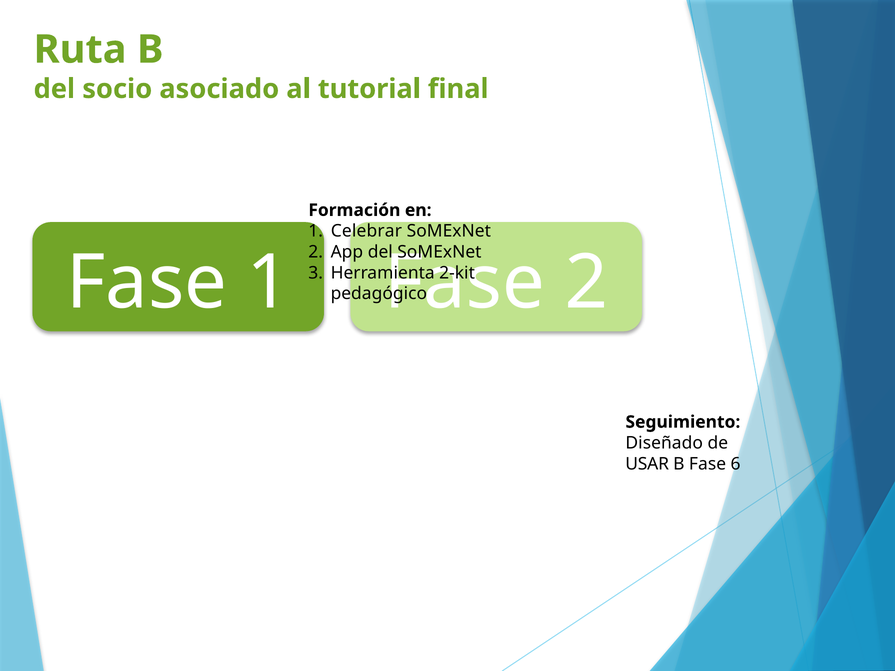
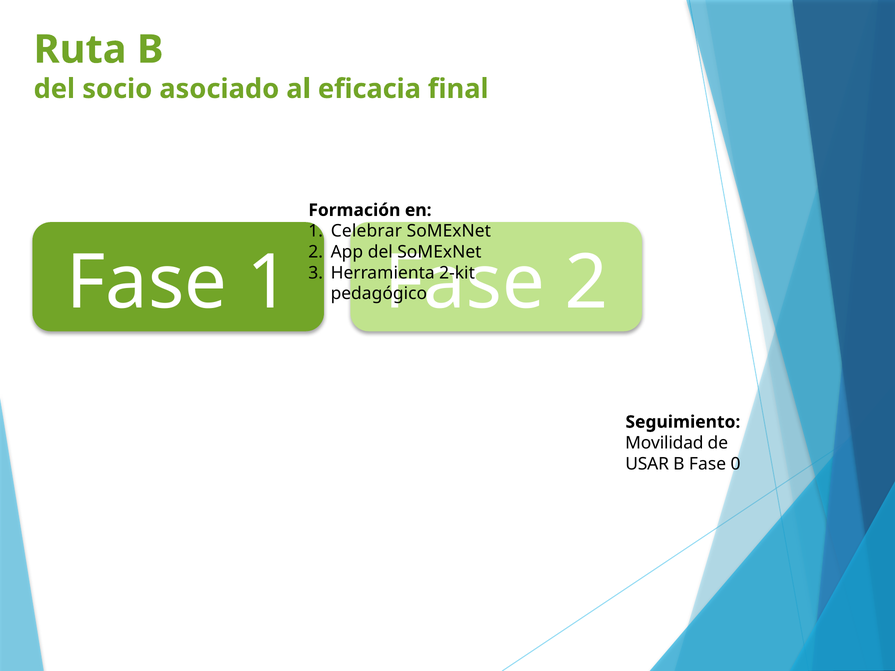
tutorial: tutorial -> eficacia
Diseñado: Diseñado -> Movilidad
6: 6 -> 0
